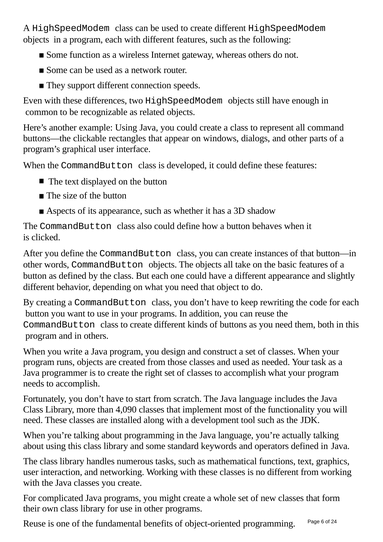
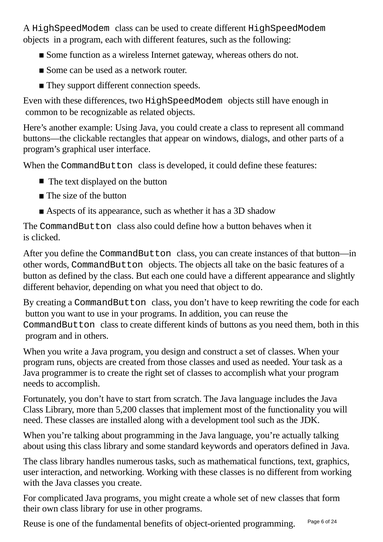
4,090: 4,090 -> 5,200
